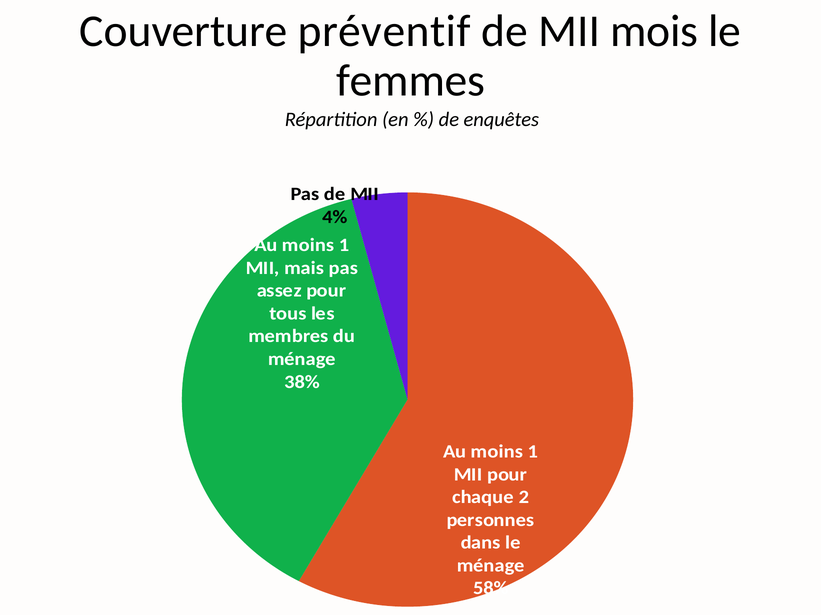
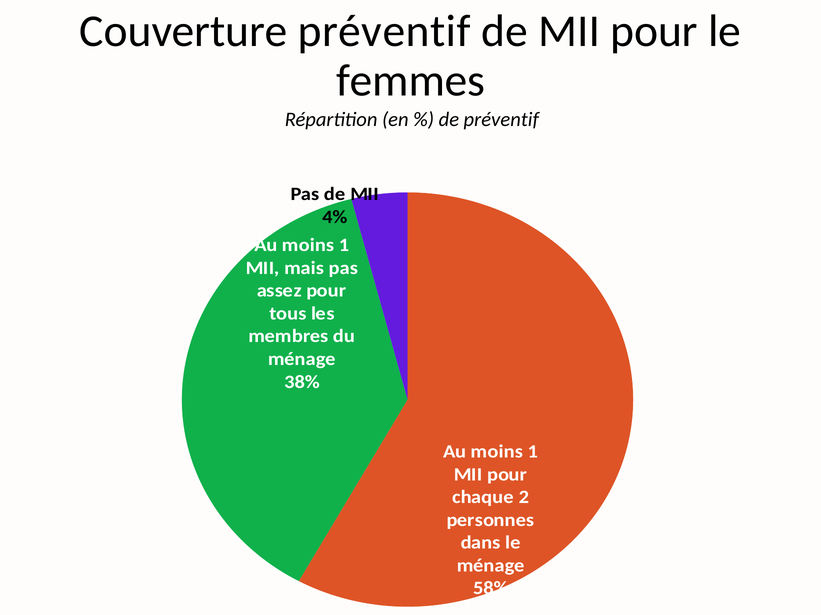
de MII mois: mois -> pour
de enquêtes: enquêtes -> préventif
